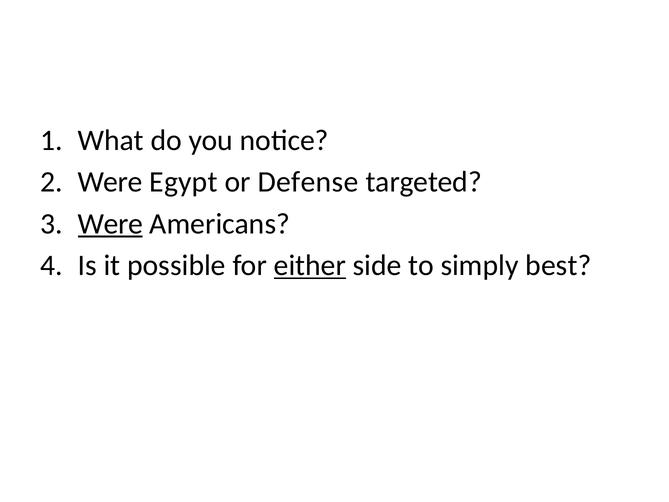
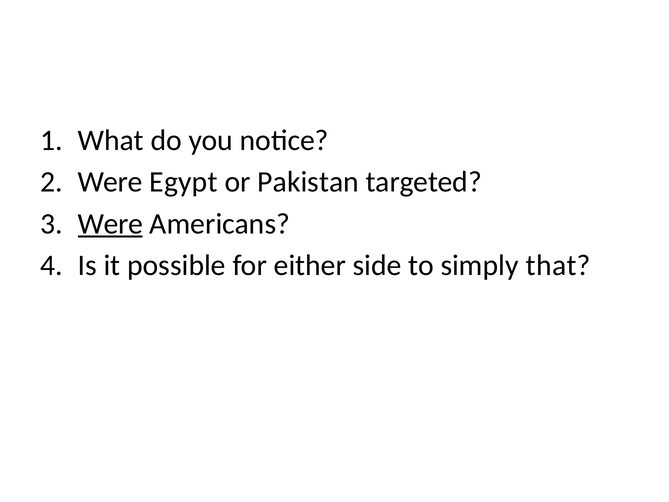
Defense: Defense -> Pakistan
either underline: present -> none
best: best -> that
